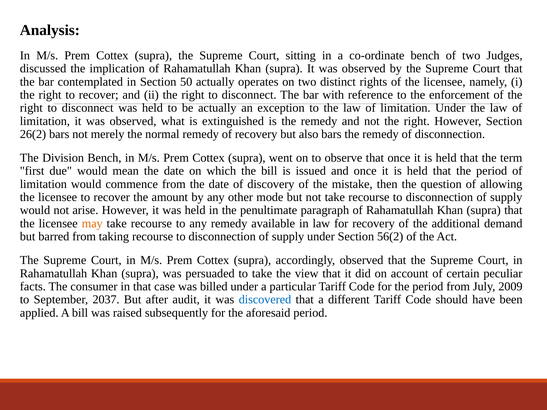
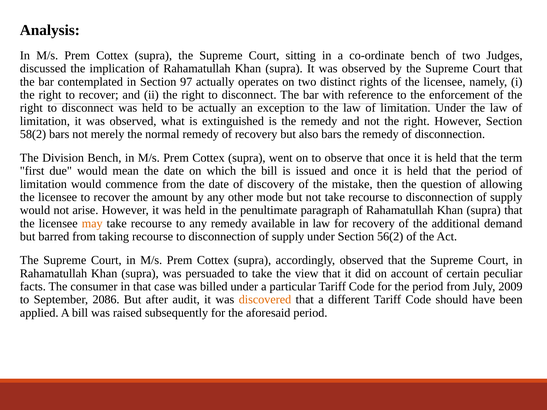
50: 50 -> 97
26(2: 26(2 -> 58(2
2037: 2037 -> 2086
discovered colour: blue -> orange
